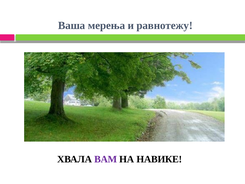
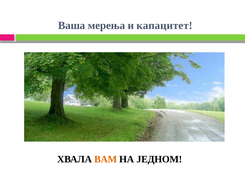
равнотежу: равнотежу -> капацитет
ВАМ colour: purple -> orange
НАВИКЕ: НАВИКЕ -> ЈЕДНОМ
